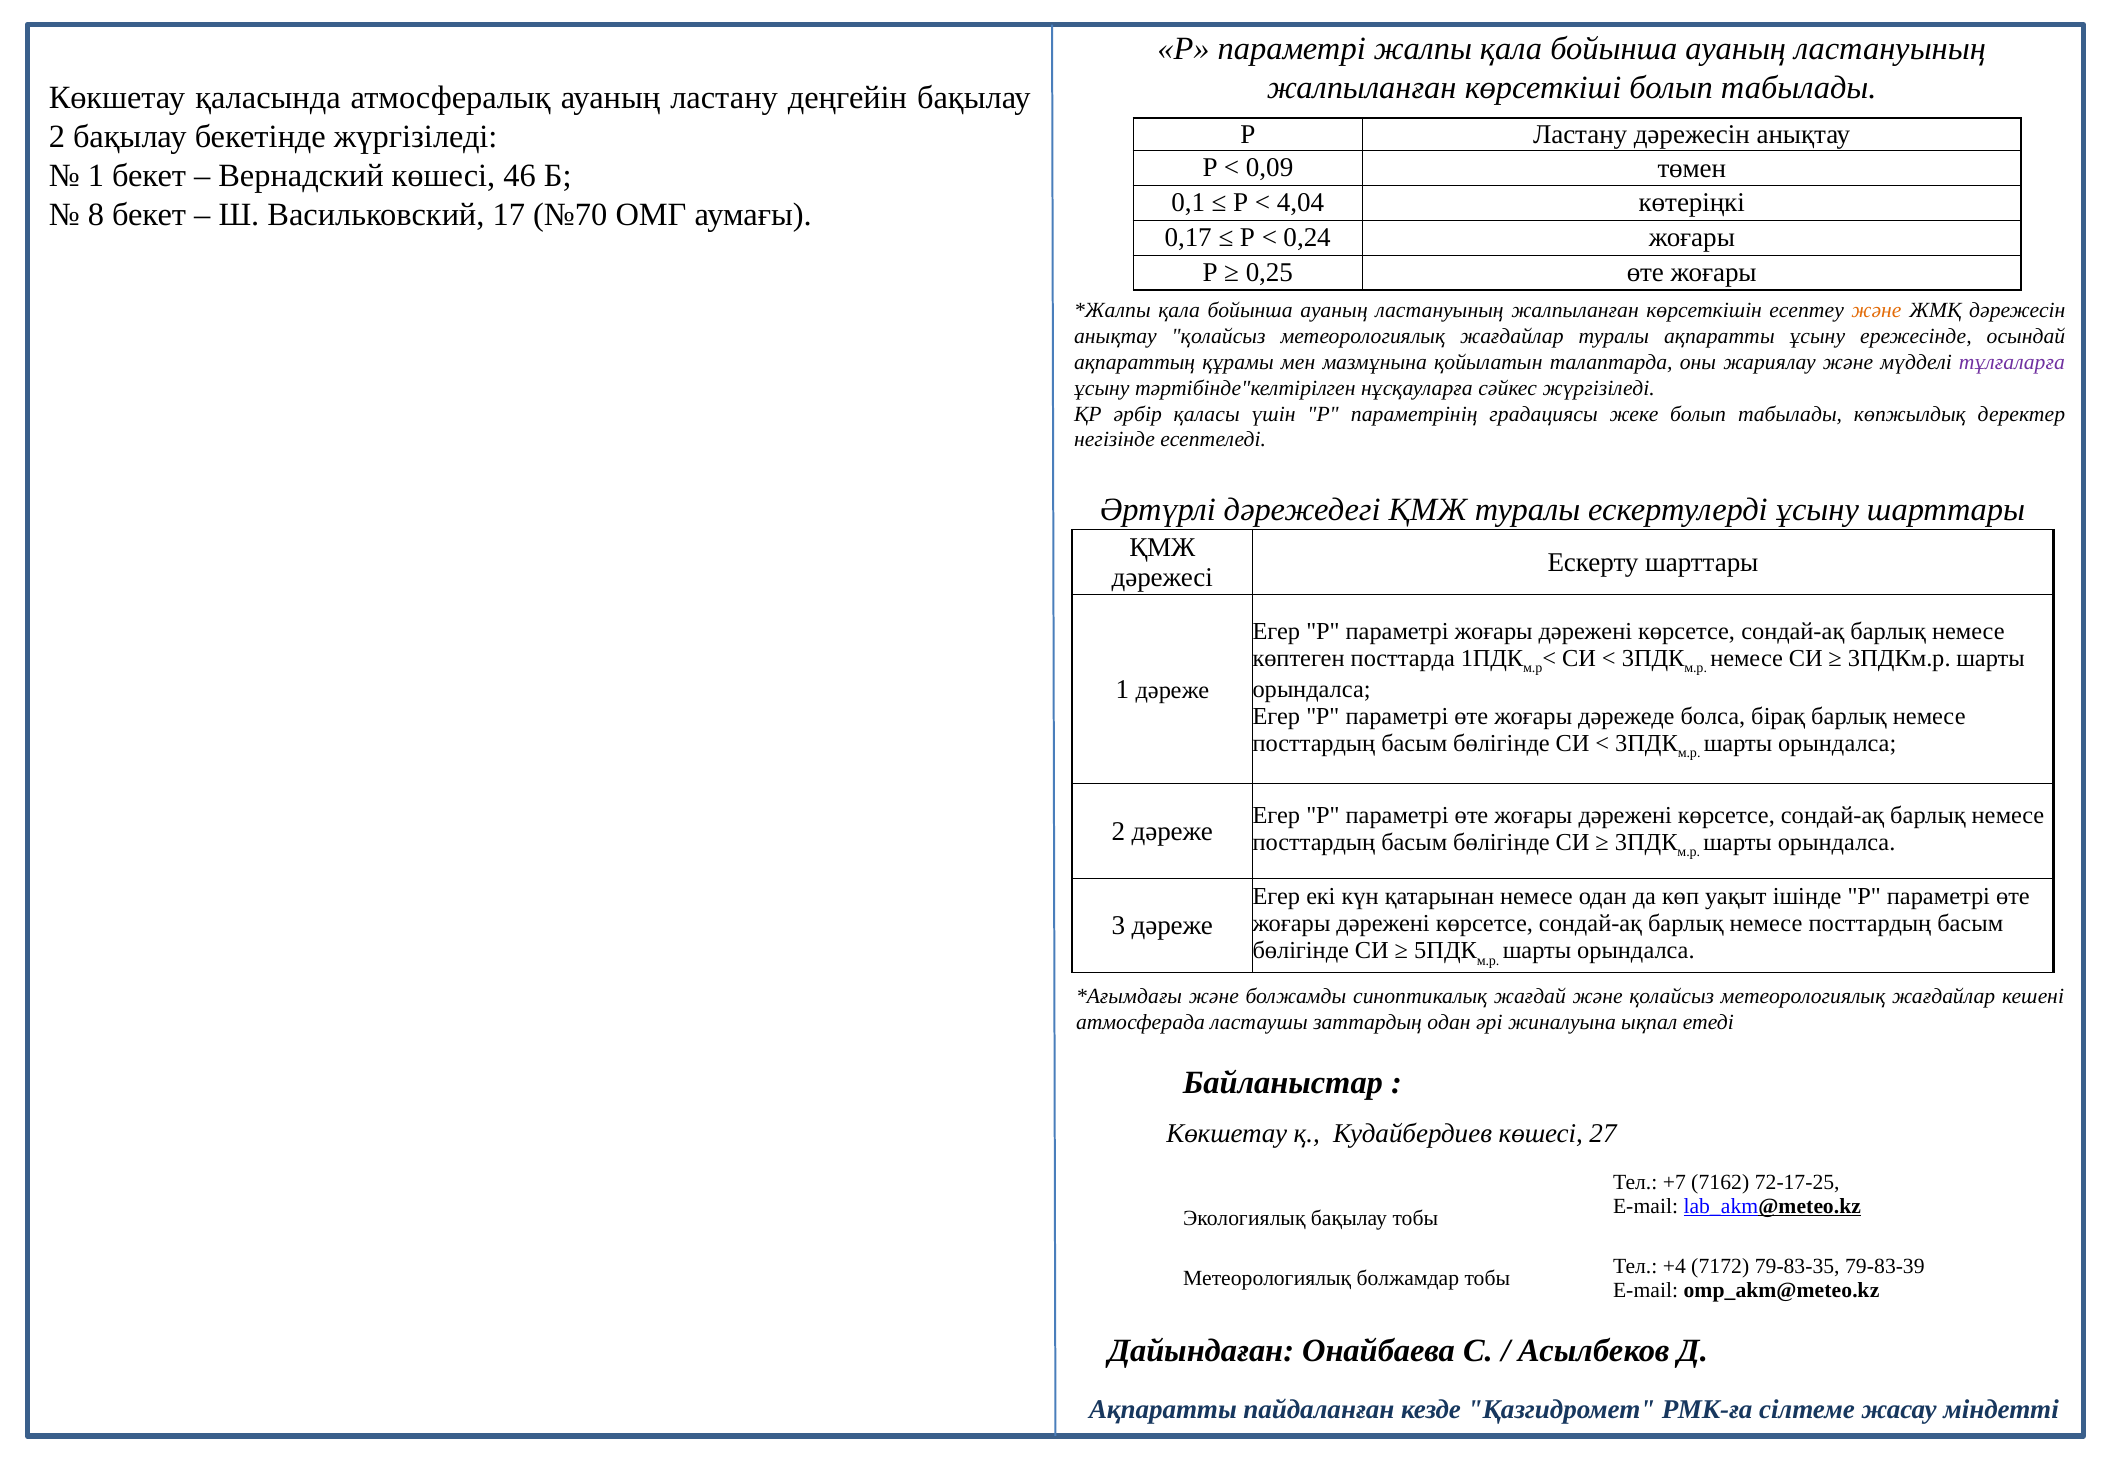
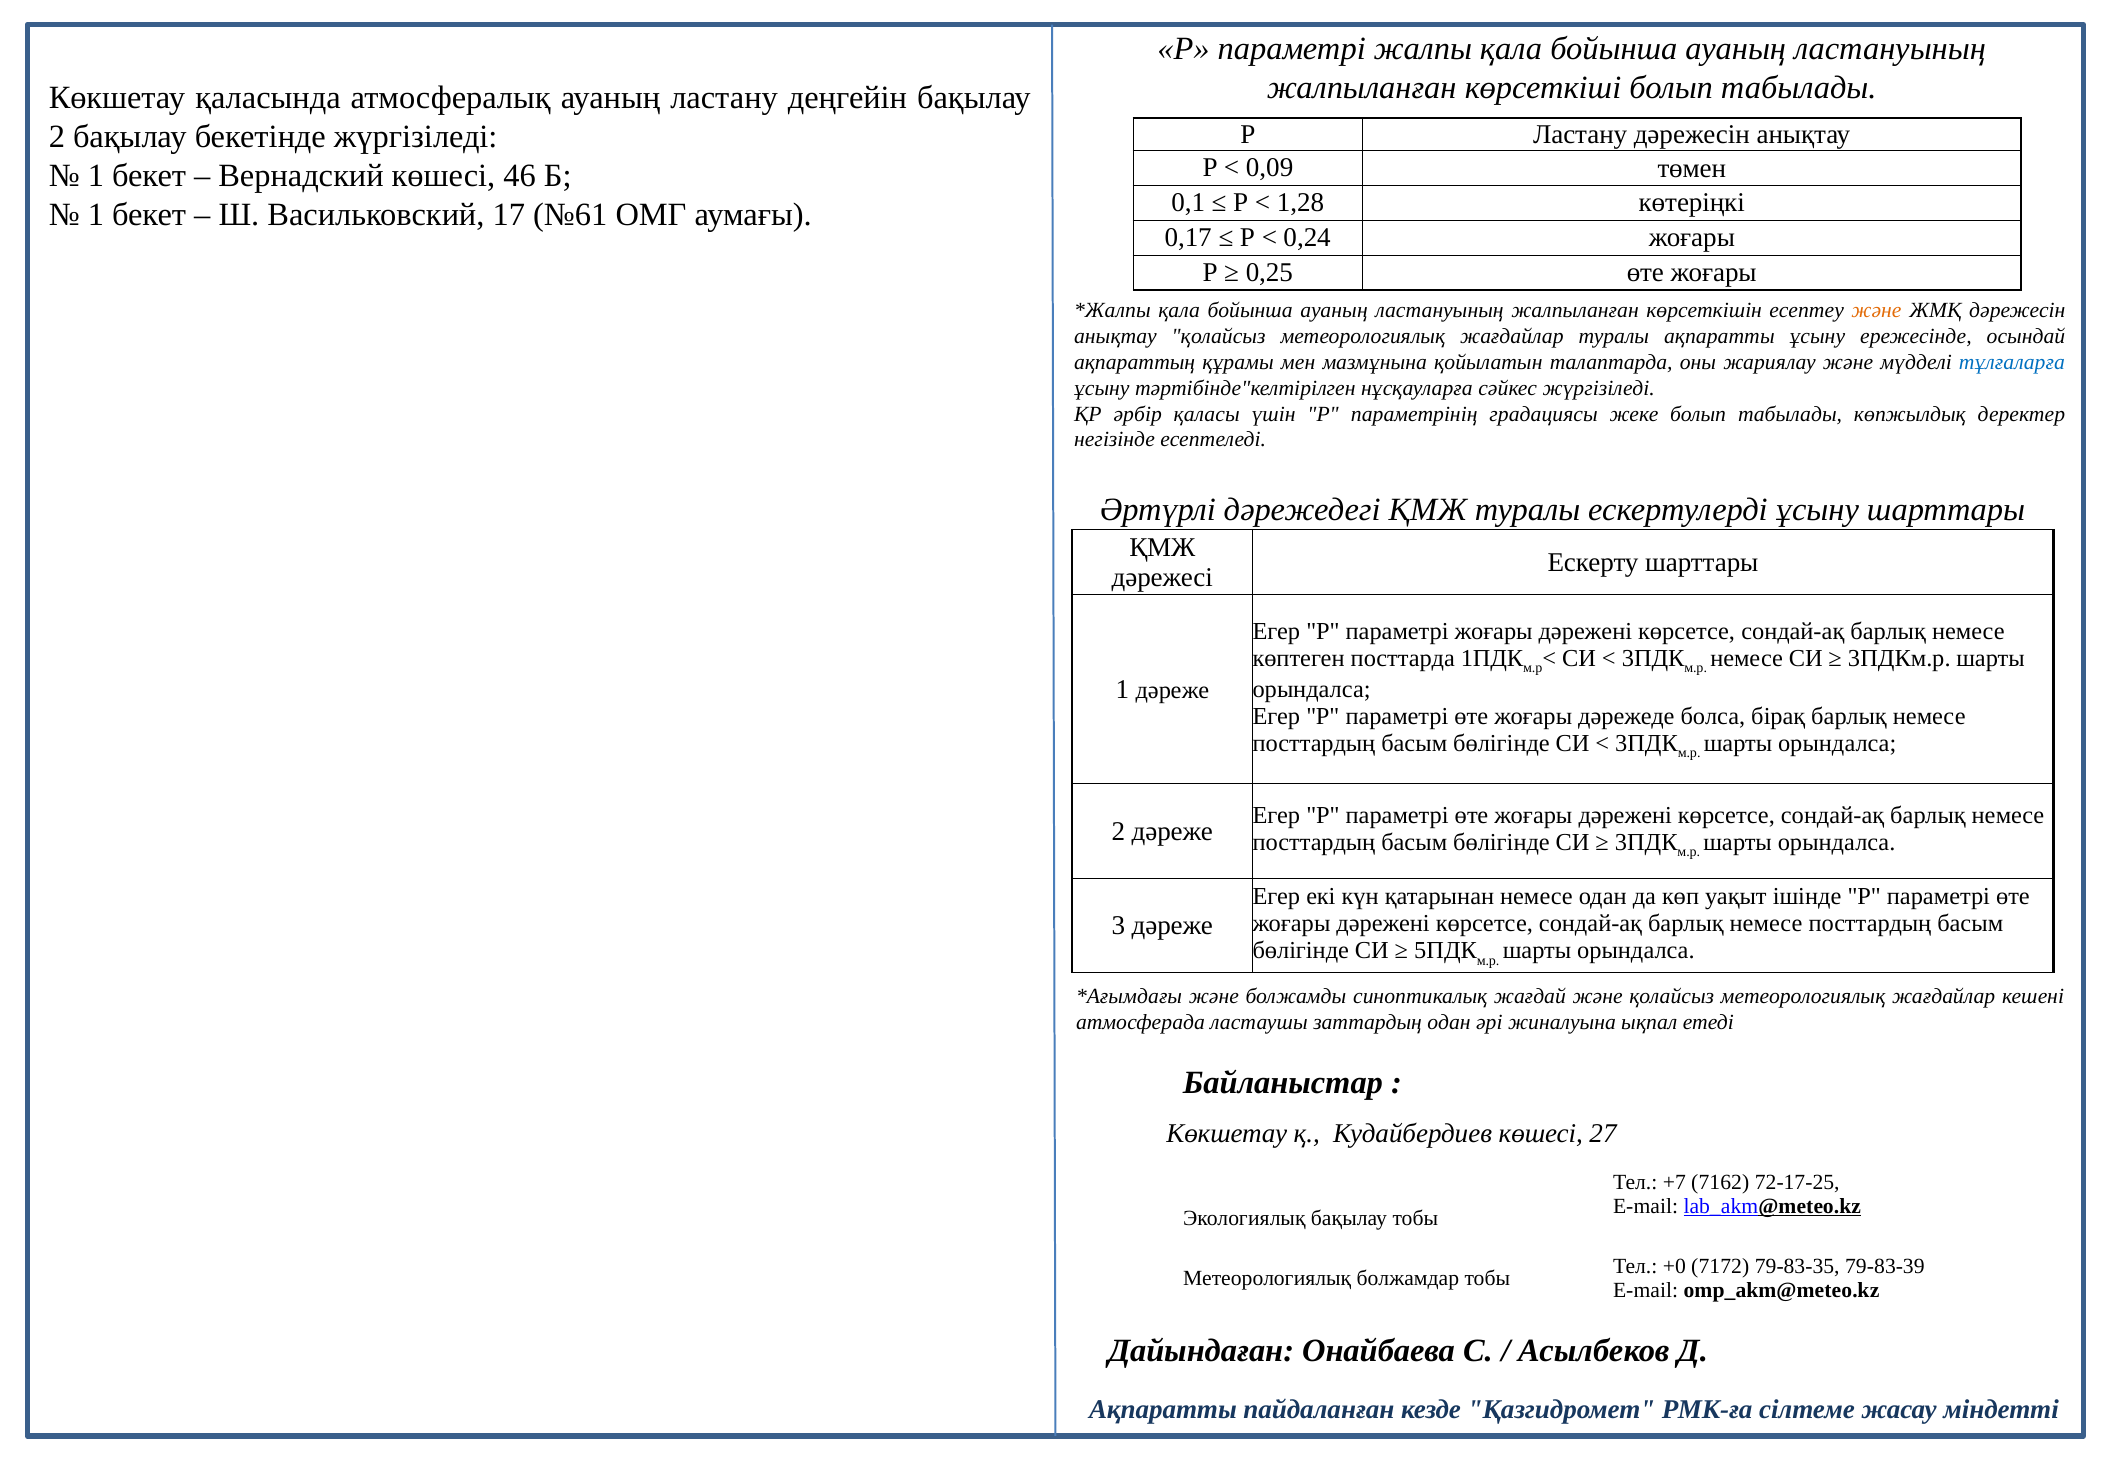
4,04: 4,04 -> 1,28
8 at (96, 215): 8 -> 1
№70: №70 -> №61
тұлғаларға colour: purple -> blue
+4: +4 -> +0
